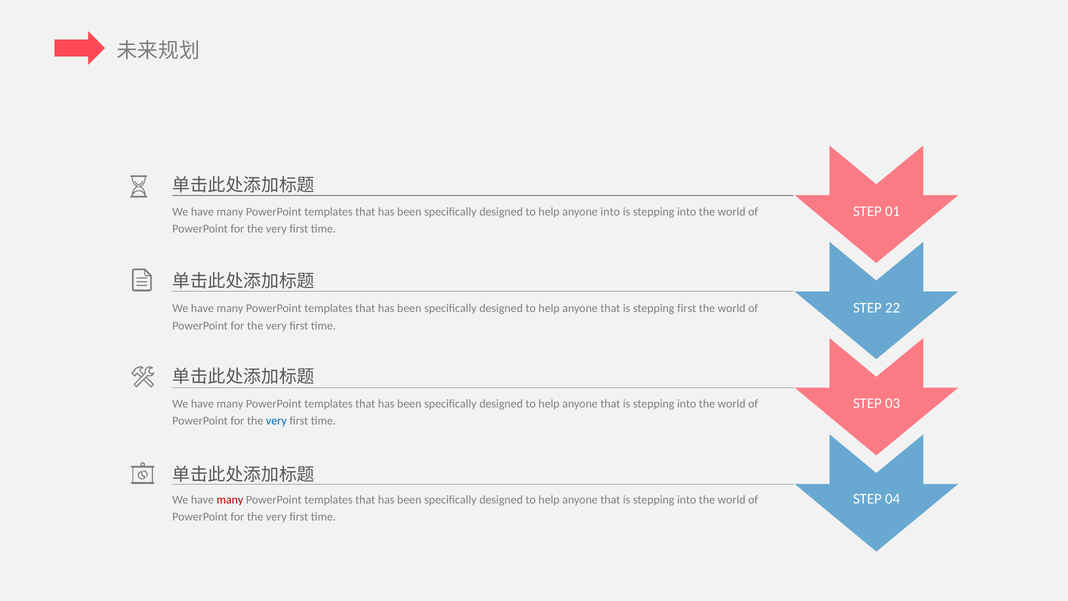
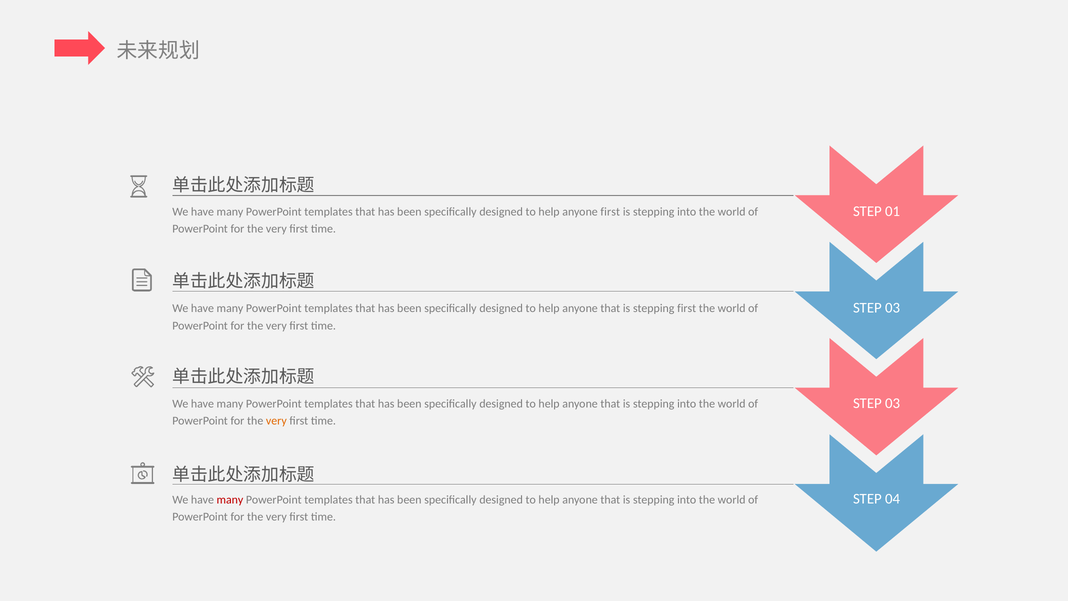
anyone into: into -> first
22 at (893, 308): 22 -> 03
very at (276, 421) colour: blue -> orange
